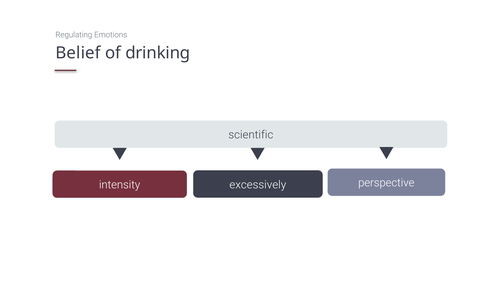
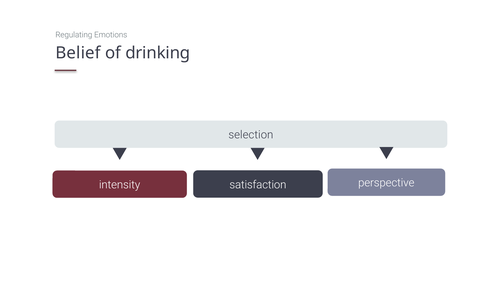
scientific: scientific -> selection
excessively: excessively -> satisfaction
